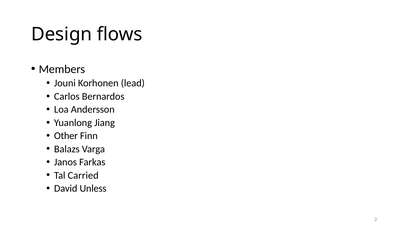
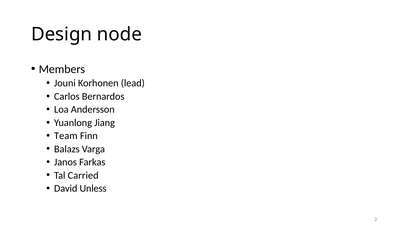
flows: flows -> node
Other: Other -> Team
